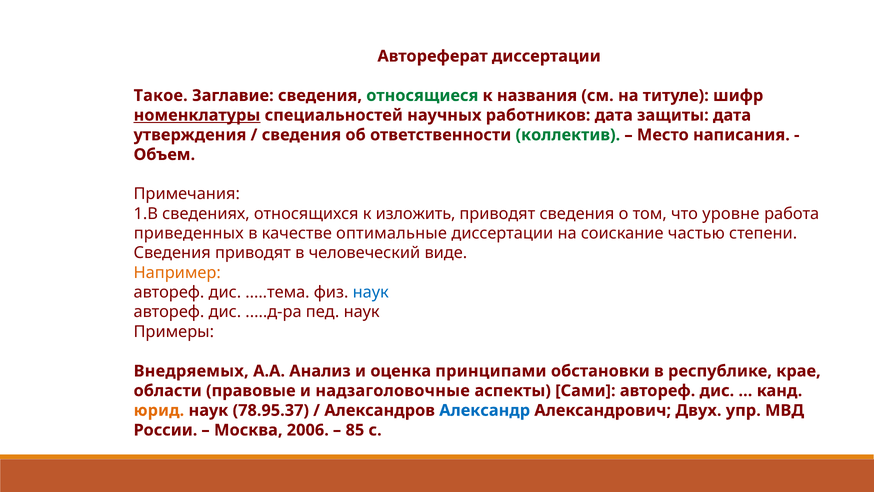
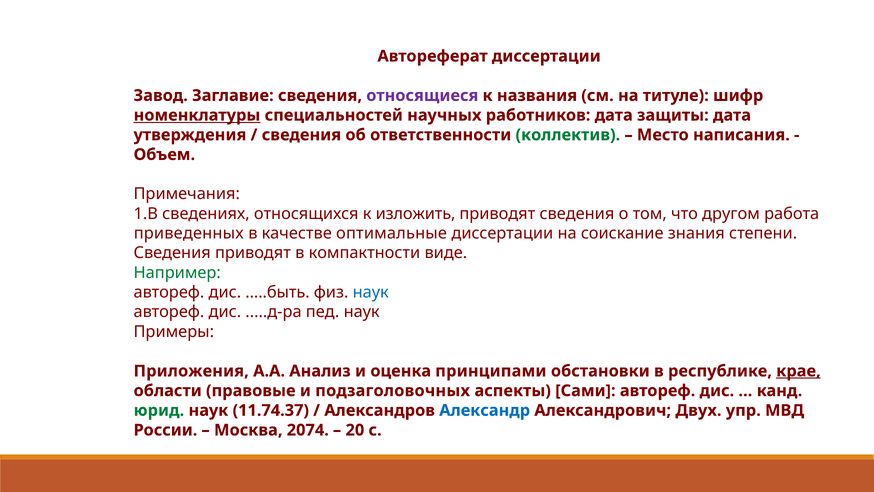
Такое: Такое -> Завод
относящиеся colour: green -> purple
уровне: уровне -> другом
частью: частью -> знания
человеческий: человеческий -> компактности
Например colour: orange -> green
.....тема: .....тема -> .....быть
Внедряемых: Внедряемых -> Приложения
крае underline: none -> present
надзаголовочные: надзаголовочные -> подзаголовочных
юрид colour: orange -> green
78.95.37: 78.95.37 -> 11.74.37
2006: 2006 -> 2074
85: 85 -> 20
